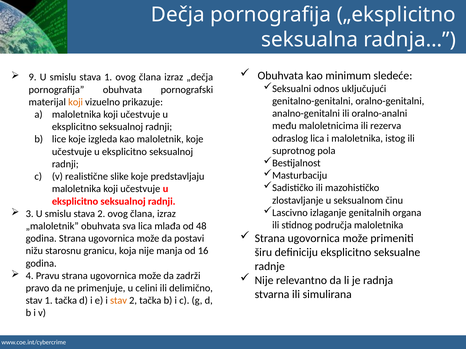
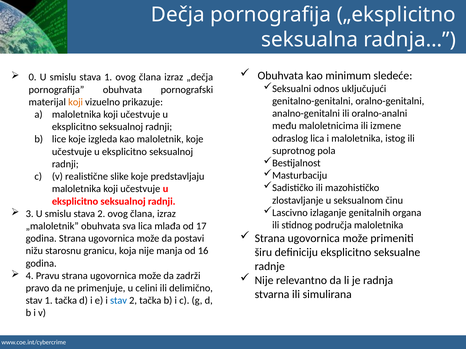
9: 9 -> 0
rezerva: rezerva -> izmene
48: 48 -> 17
stav at (119, 301) colour: orange -> blue
